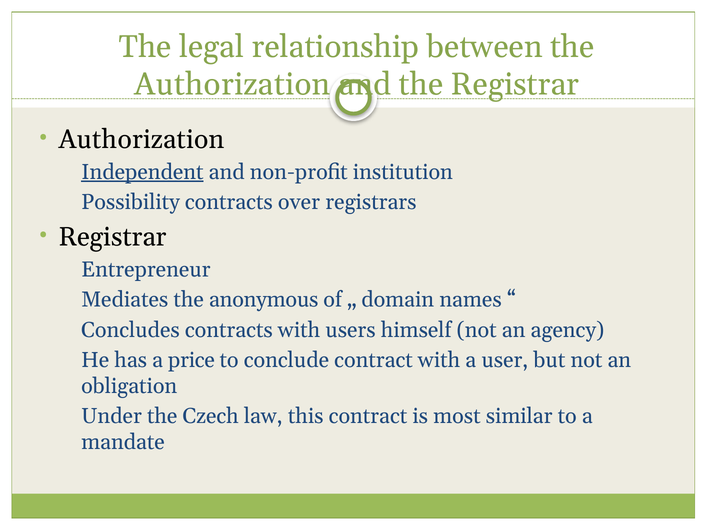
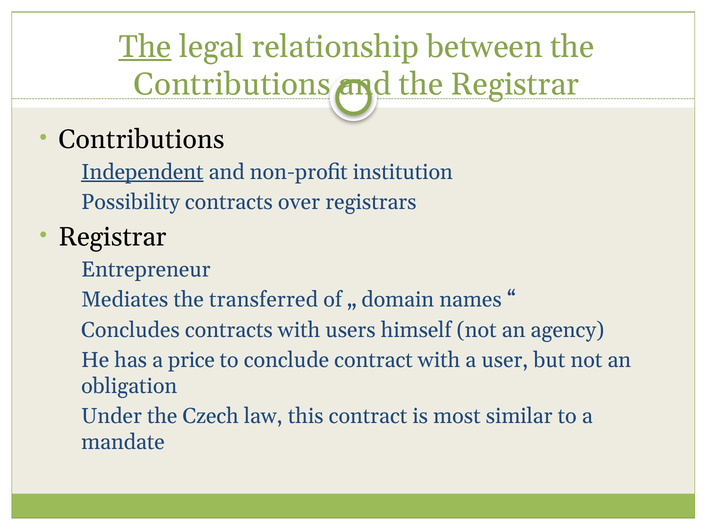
The at (145, 47) underline: none -> present
Authorization at (232, 84): Authorization -> Contributions
Authorization at (142, 139): Authorization -> Contributions
anonymous: anonymous -> transferred
